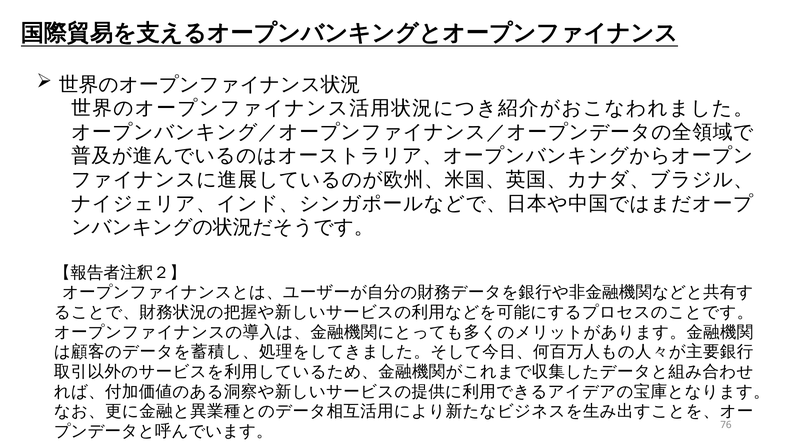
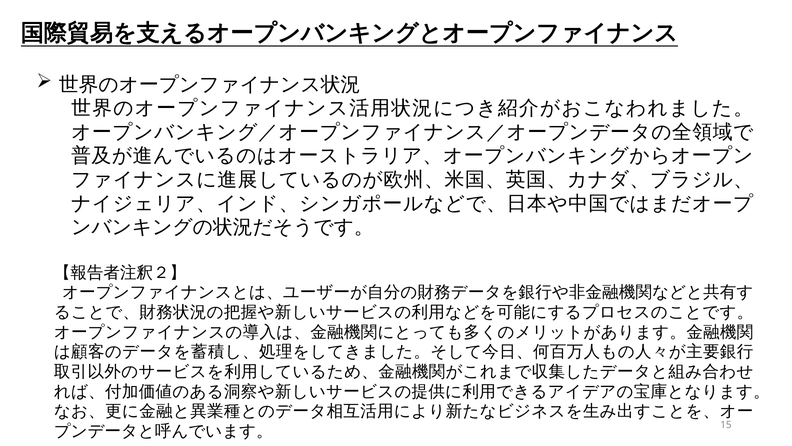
76: 76 -> 15
